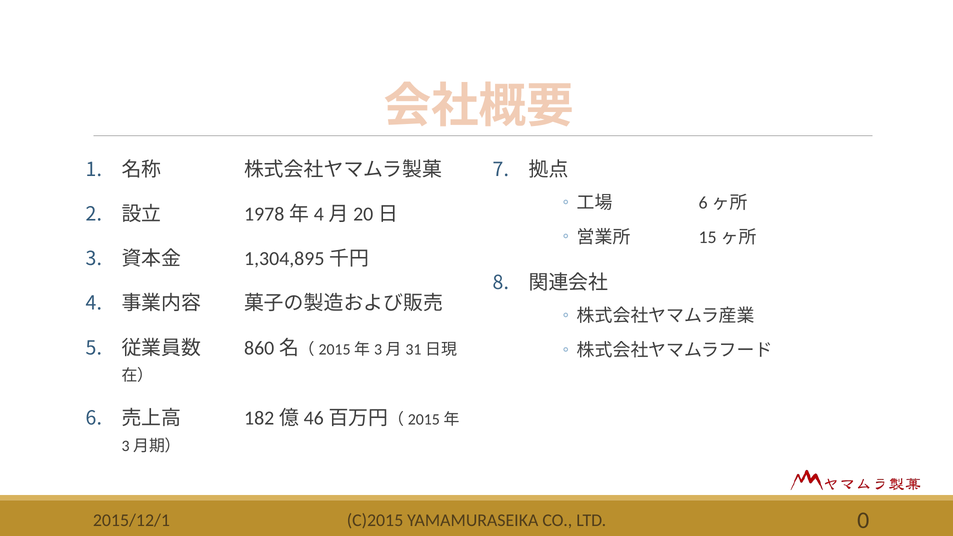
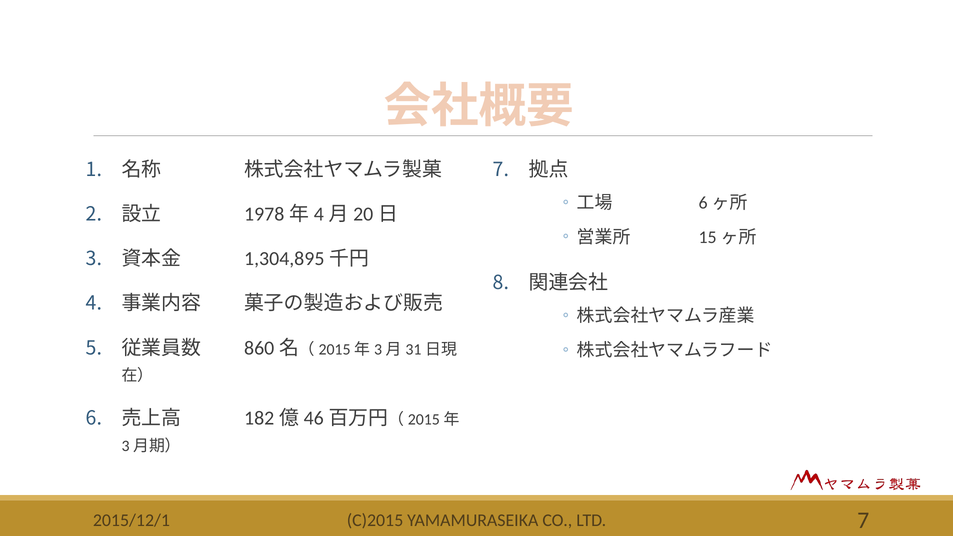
LTD 0: 0 -> 7
